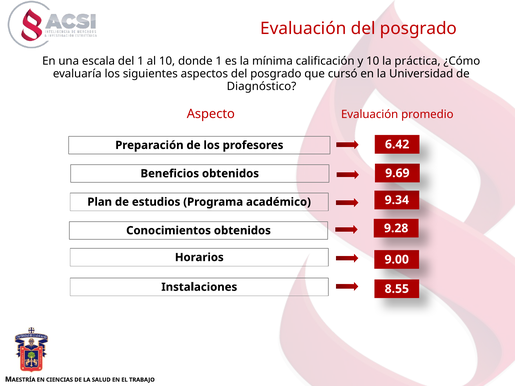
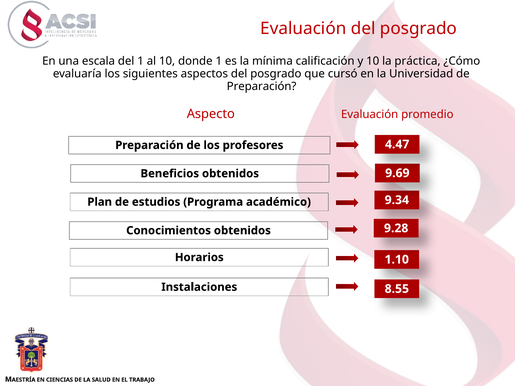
Diagnóstico at (261, 86): Diagnóstico -> Preparación
6.42: 6.42 -> 4.47
9.00: 9.00 -> 1.10
